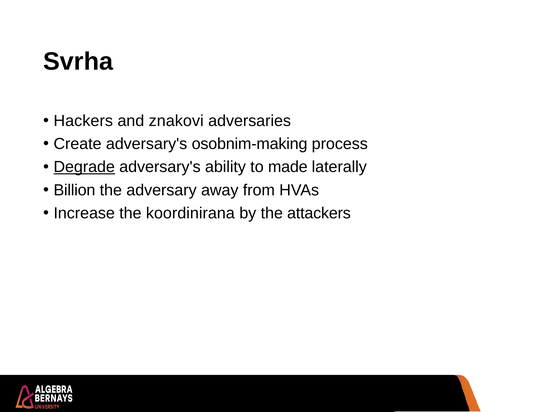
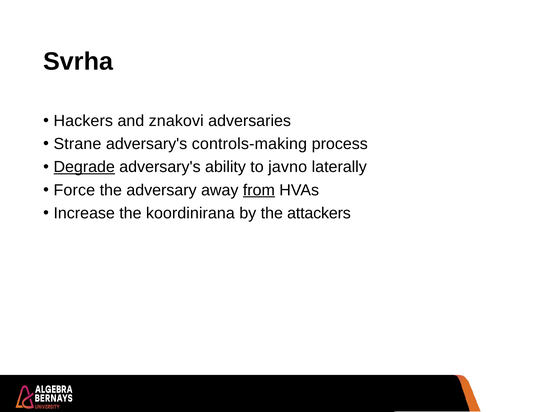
Create: Create -> Strane
osobnim-making: osobnim-making -> controls-making
made: made -> javno
Billion: Billion -> Force
from underline: none -> present
